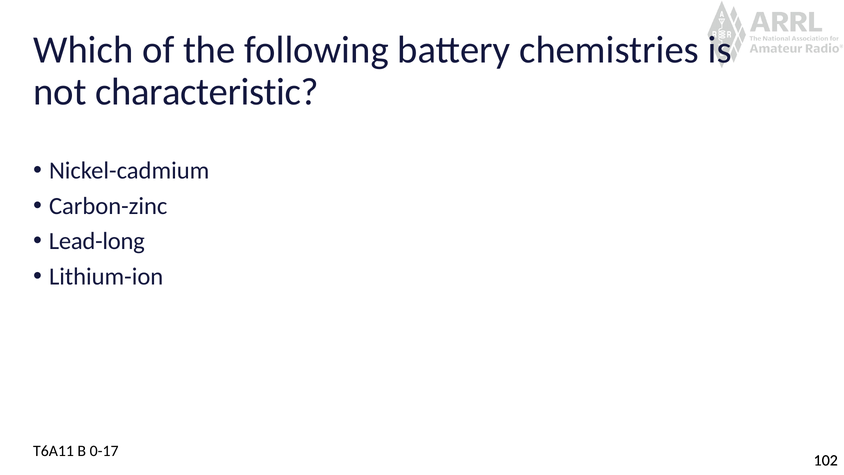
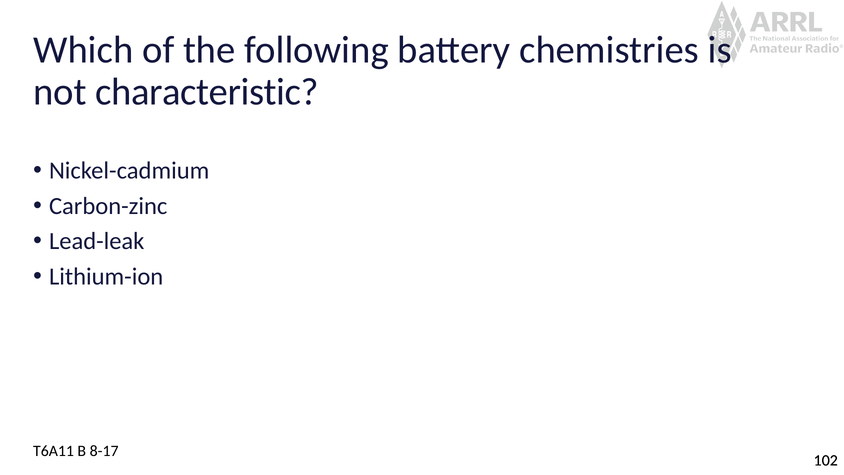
Lead-long: Lead-long -> Lead-leak
0-17: 0-17 -> 8-17
